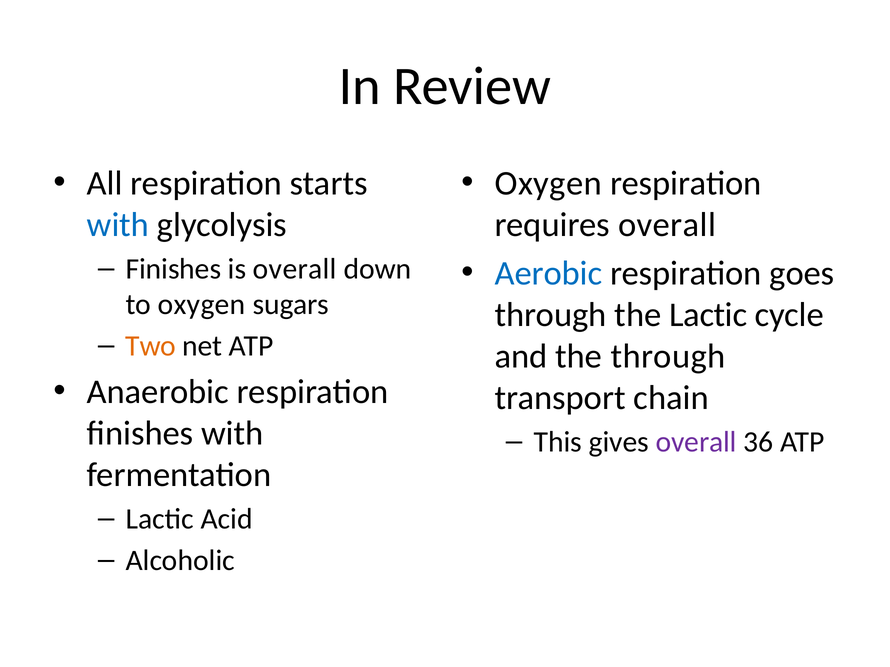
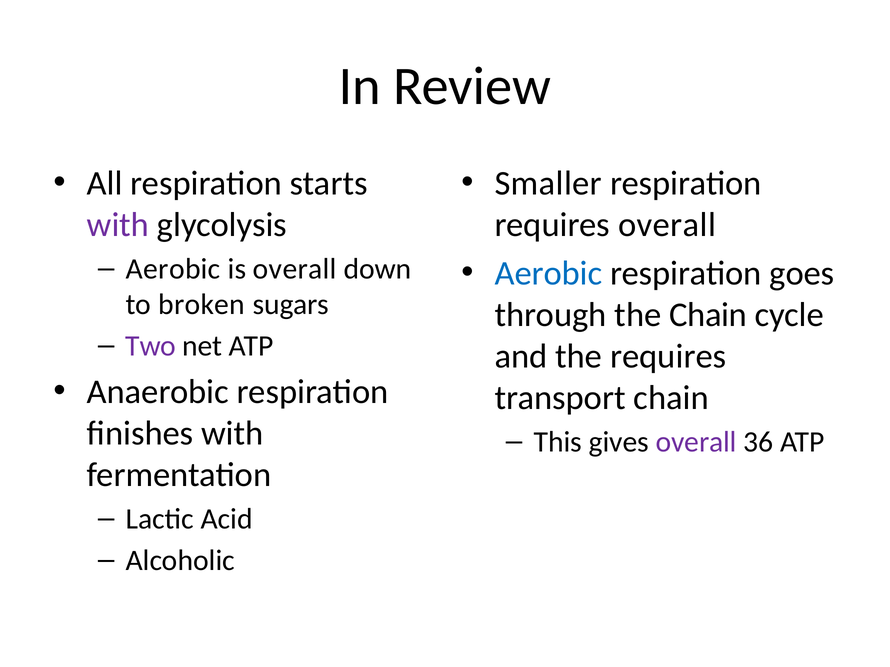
Oxygen at (548, 183): Oxygen -> Smaller
with at (118, 225) colour: blue -> purple
Finishes at (173, 269): Finishes -> Aerobic
to oxygen: oxygen -> broken
the Lactic: Lactic -> Chain
Two colour: orange -> purple
the through: through -> requires
